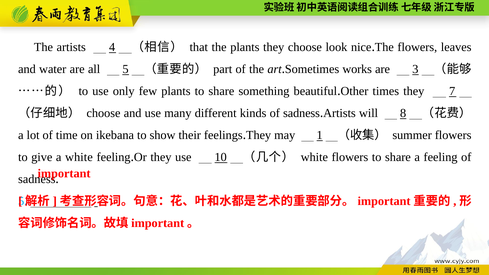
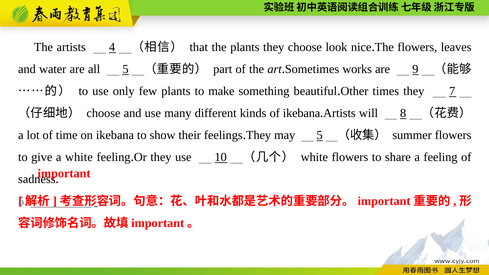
3: 3 -> 9
plants to share: share -> make
kinds of sadness: sadness -> ikebana
may 1: 1 -> 5
